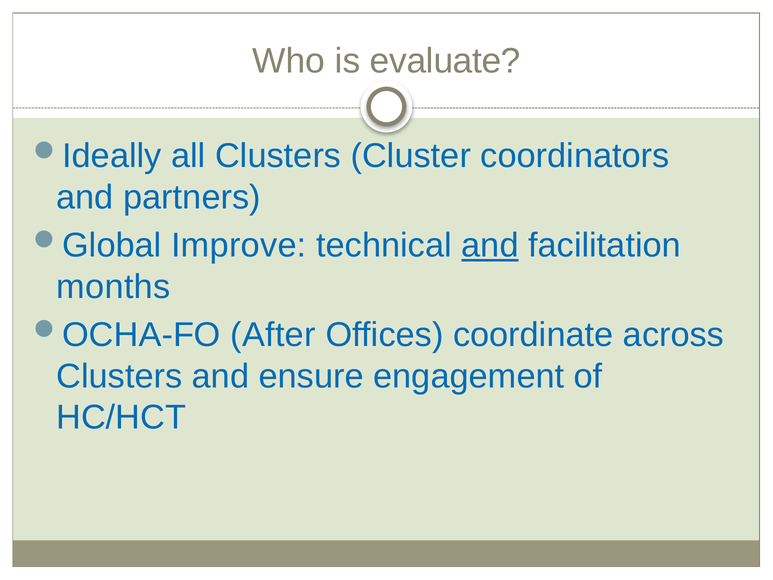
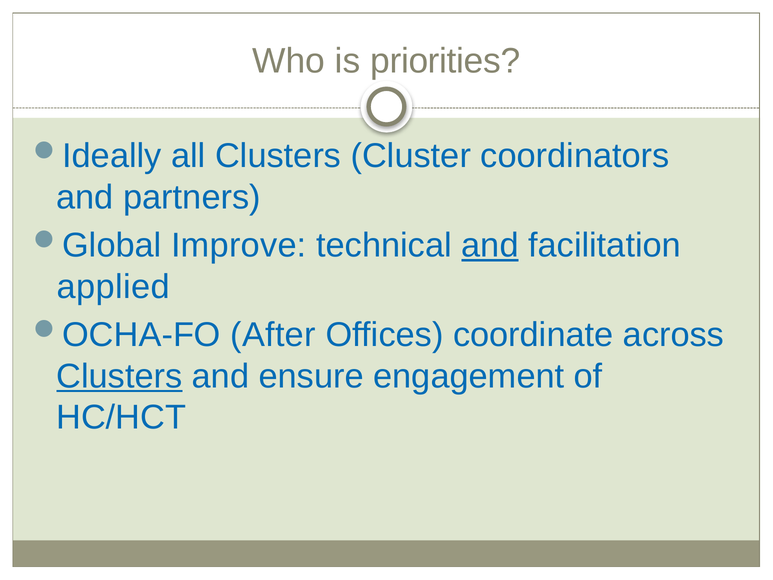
evaluate: evaluate -> priorities
months: months -> applied
Clusters at (119, 376) underline: none -> present
